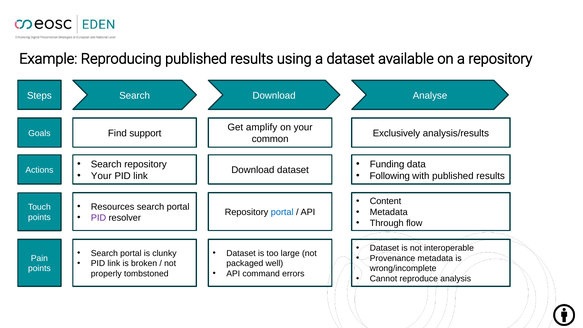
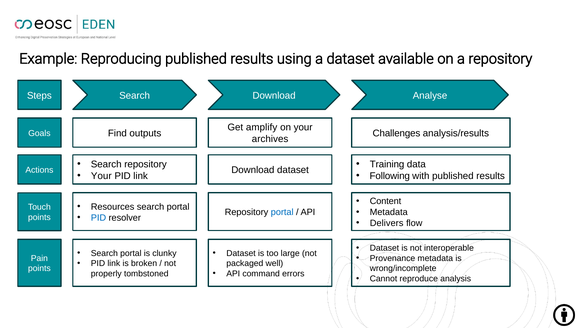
support: support -> outputs
Exclusively: Exclusively -> Challenges
common: common -> archives
Funding: Funding -> Training
PID at (98, 218) colour: purple -> blue
Through: Through -> Delivers
